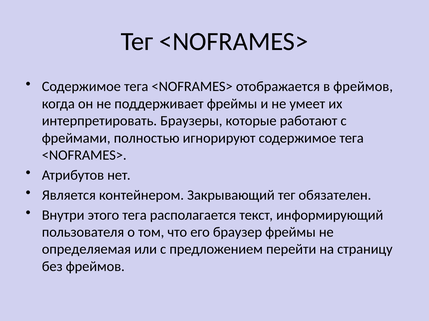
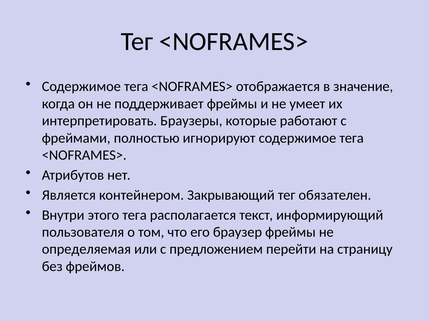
в фреймов: фреймов -> значение
